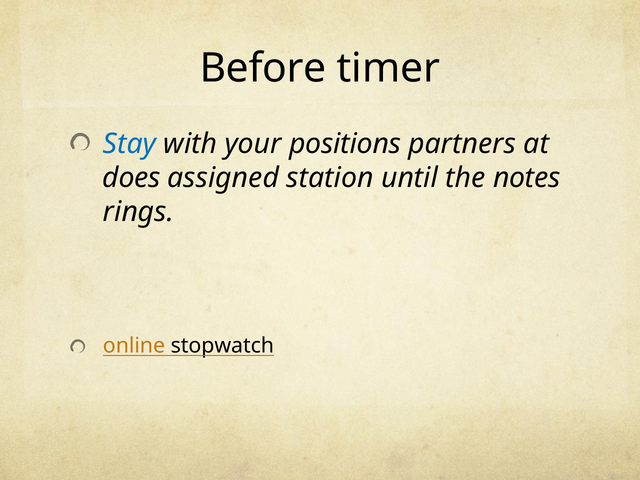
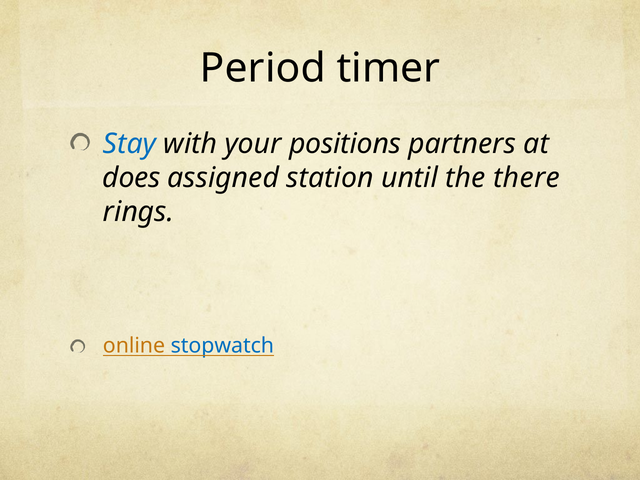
Before: Before -> Period
notes: notes -> there
stopwatch colour: black -> blue
